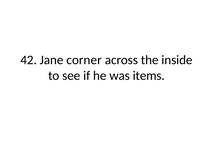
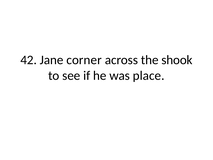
inside: inside -> shook
items: items -> place
